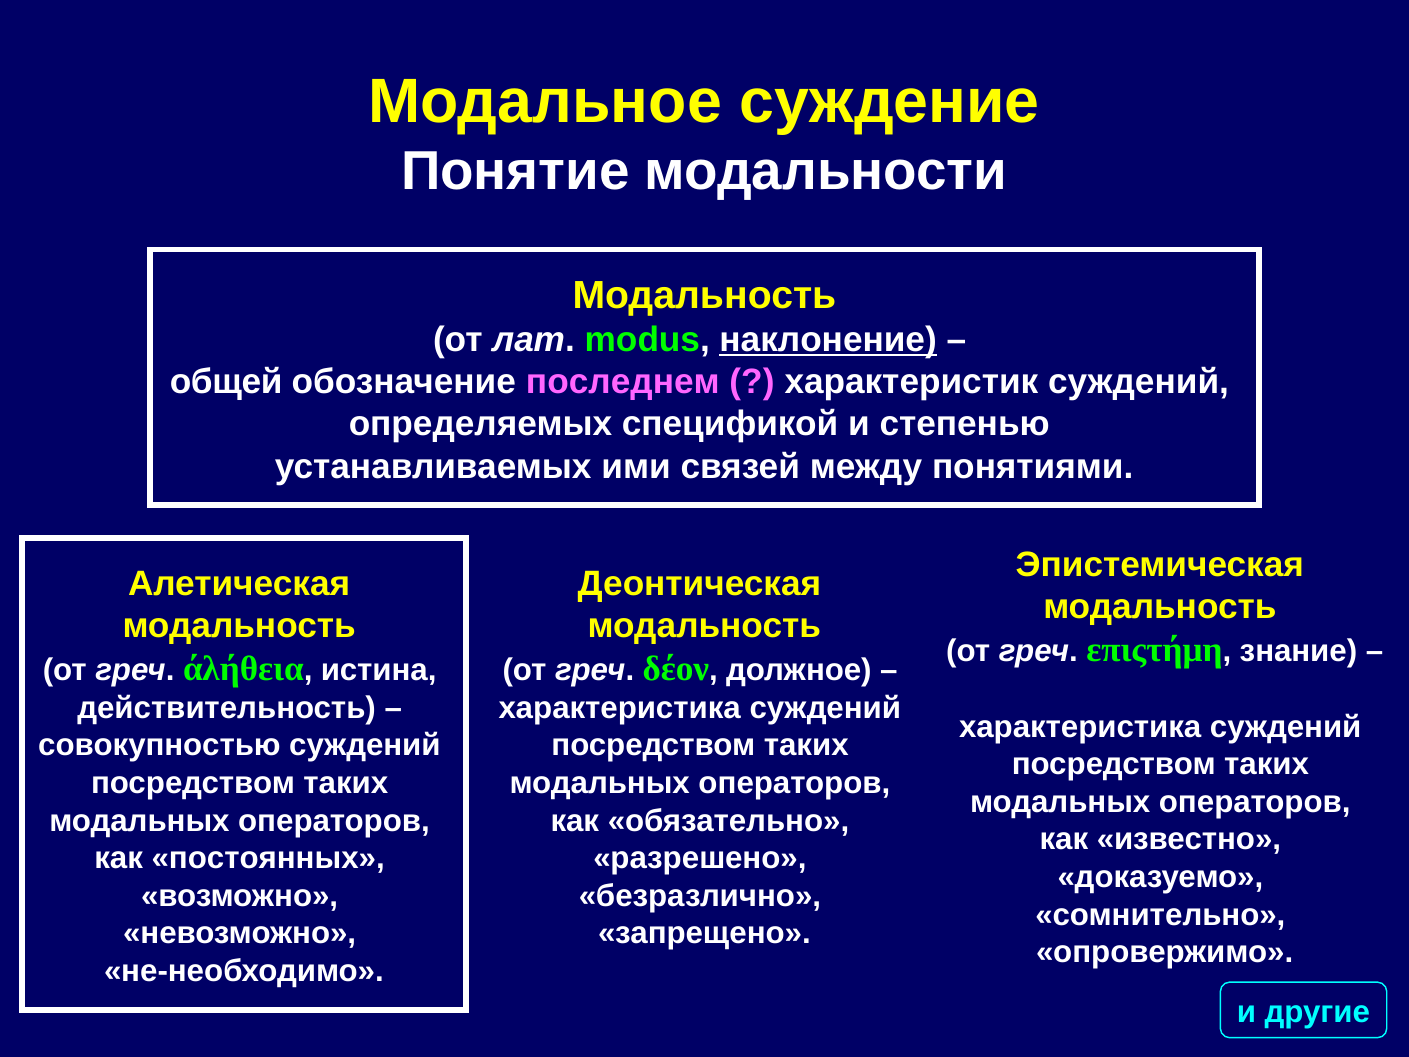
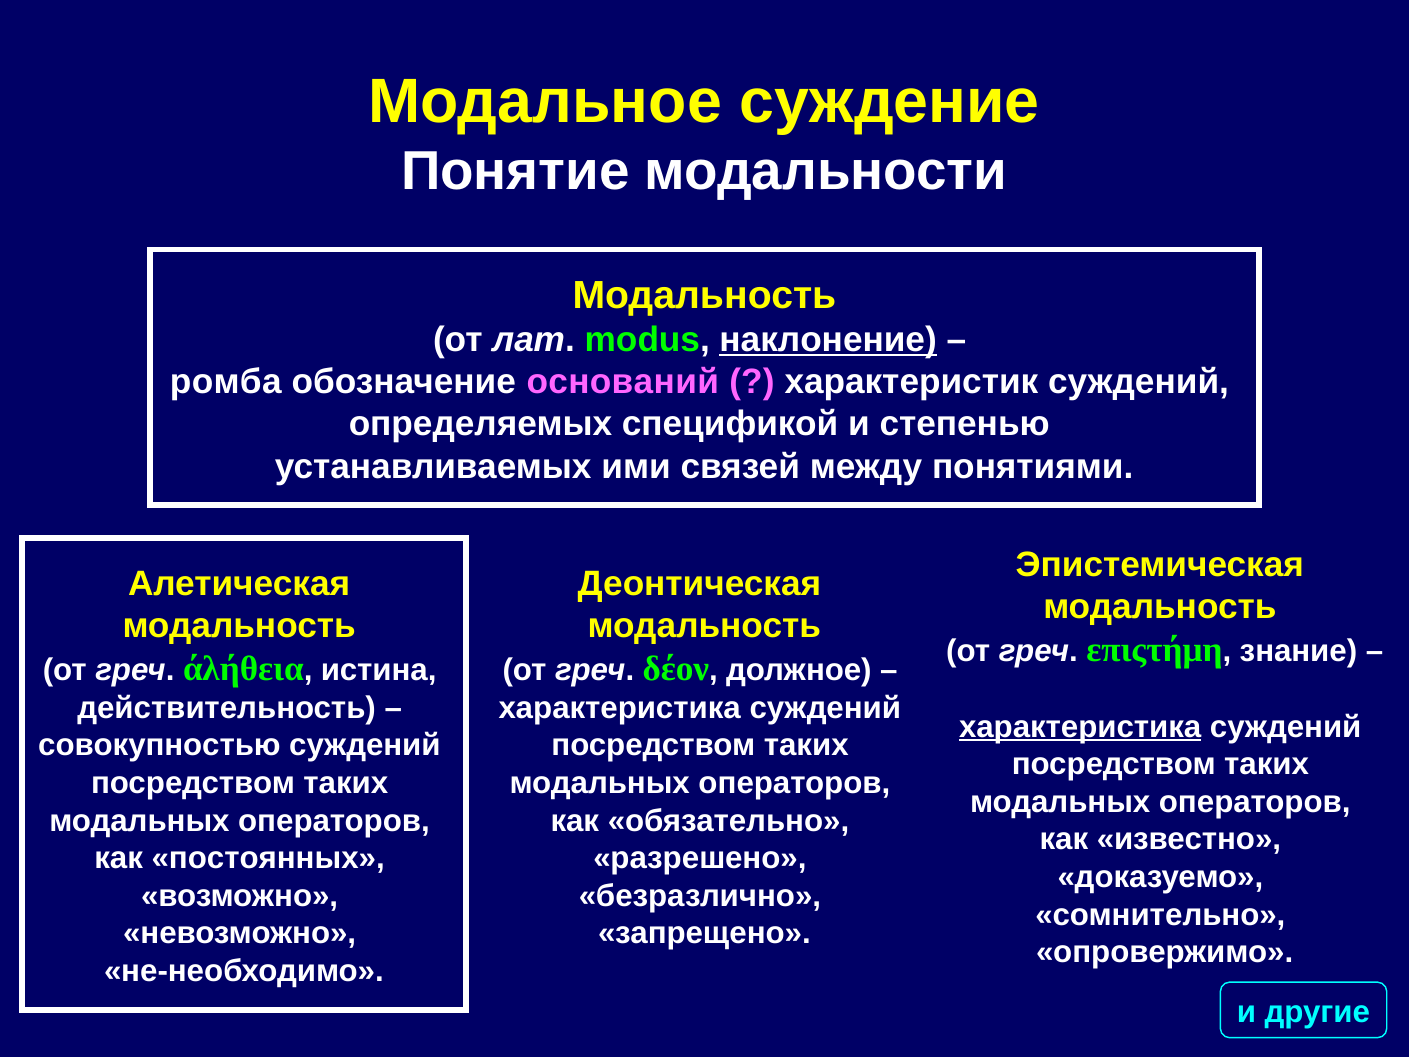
общей: общей -> ромба
последнем: последнем -> оснований
характеристика at (1080, 727) underline: none -> present
